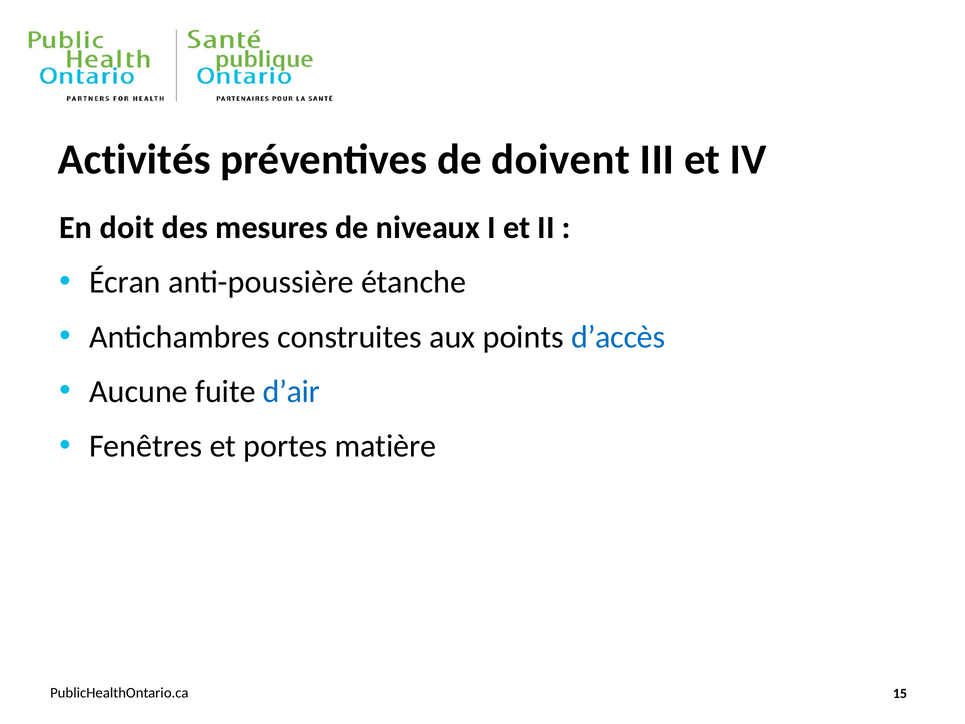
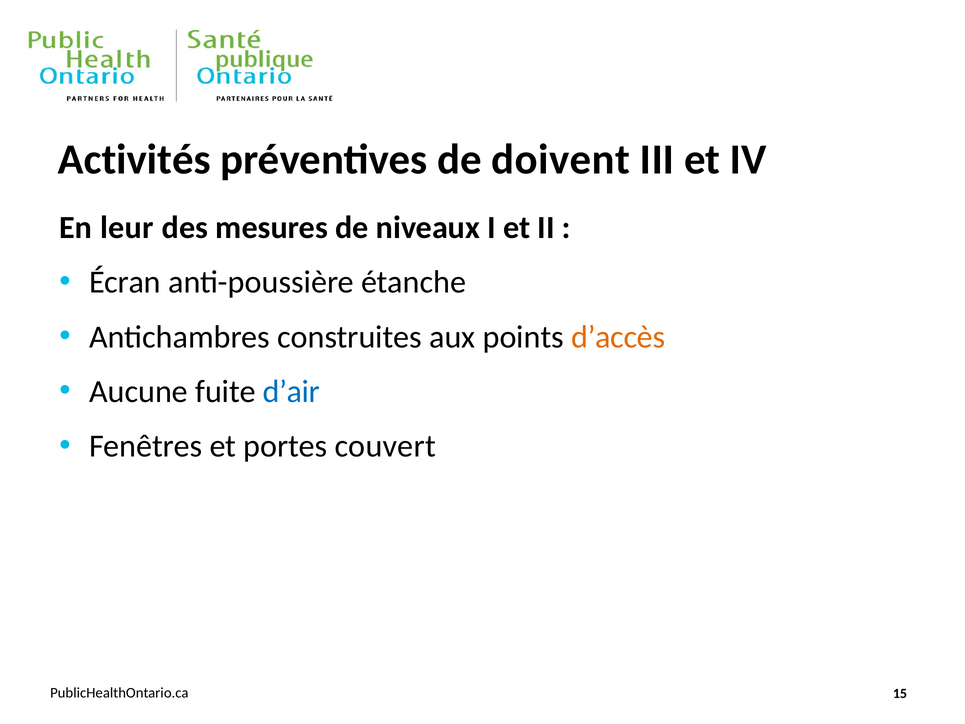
doit: doit -> leur
d’accès colour: blue -> orange
matière: matière -> couvert
